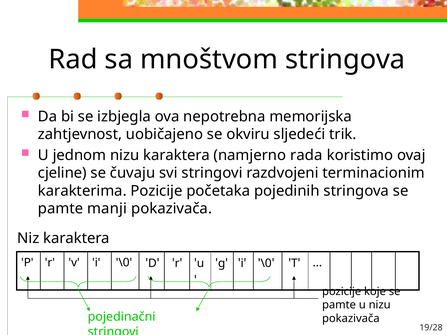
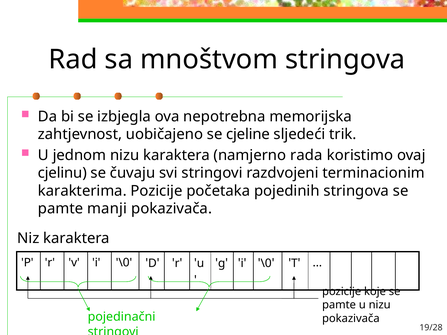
okviru: okviru -> cjeline
cjeline: cjeline -> cjelinu
